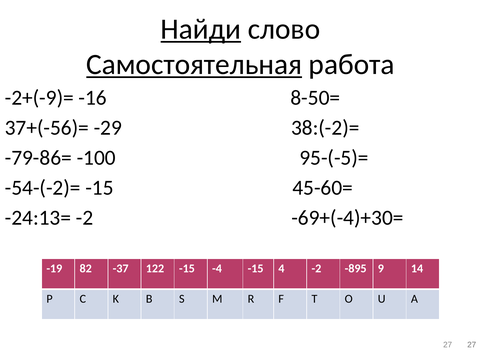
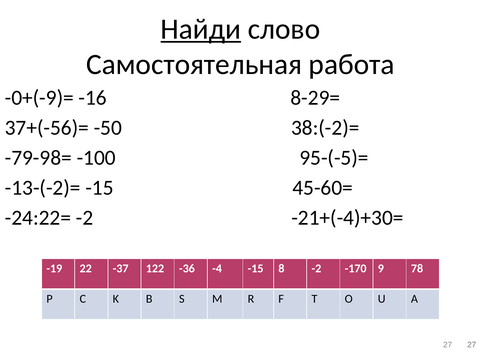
Самостоятельная underline: present -> none
-2+(-9)=: -2+(-9)= -> -0+(-9)=
8-50=: 8-50= -> 8-29=
-29: -29 -> -50
-79-86=: -79-86= -> -79-98=
-54-(-2)=: -54-(-2)= -> -13-(-2)=
-24:13=: -24:13= -> -24:22=
-69+(-4)+30=: -69+(-4)+30= -> -21+(-4)+30=
82: 82 -> 22
122 -15: -15 -> -36
4: 4 -> 8
-895: -895 -> -170
14: 14 -> 78
